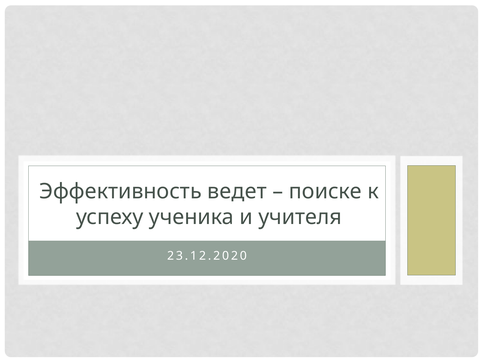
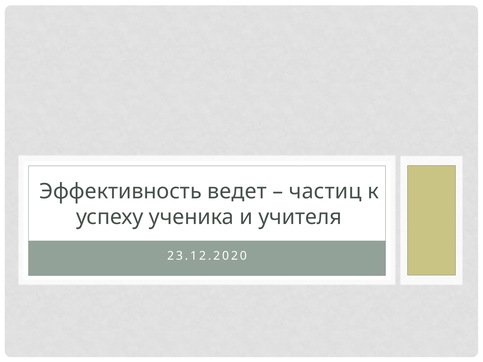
поиске: поиске -> частиц
